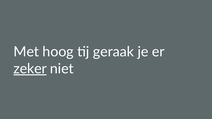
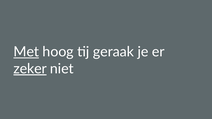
Met underline: none -> present
